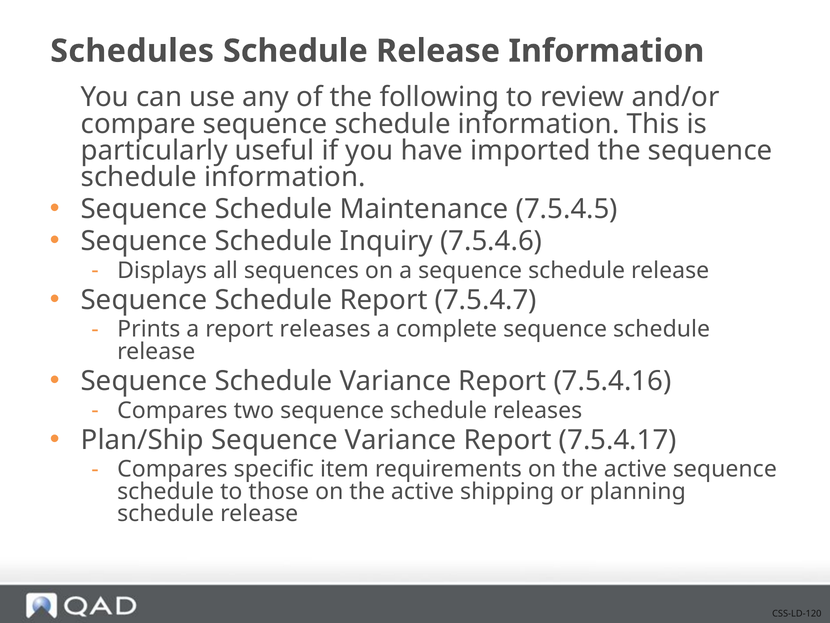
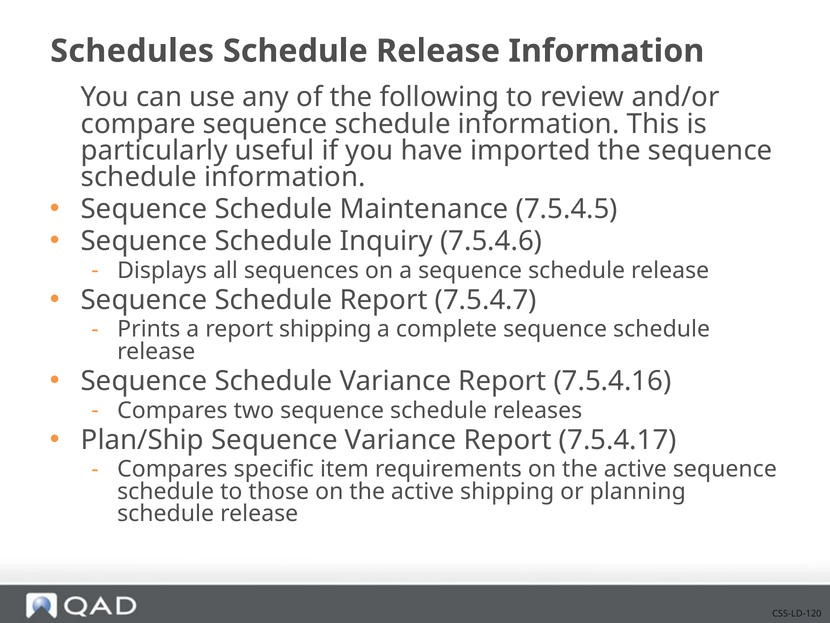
report releases: releases -> shipping
